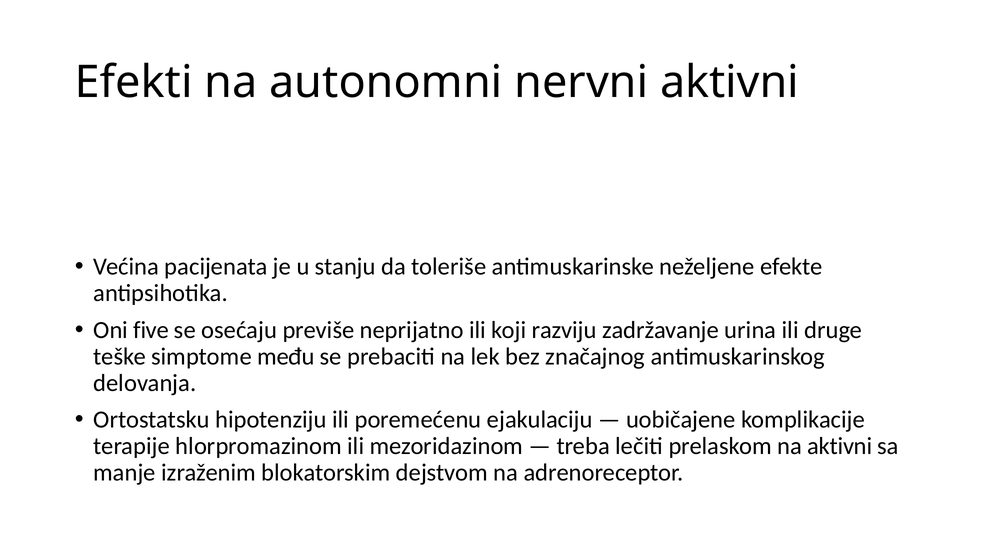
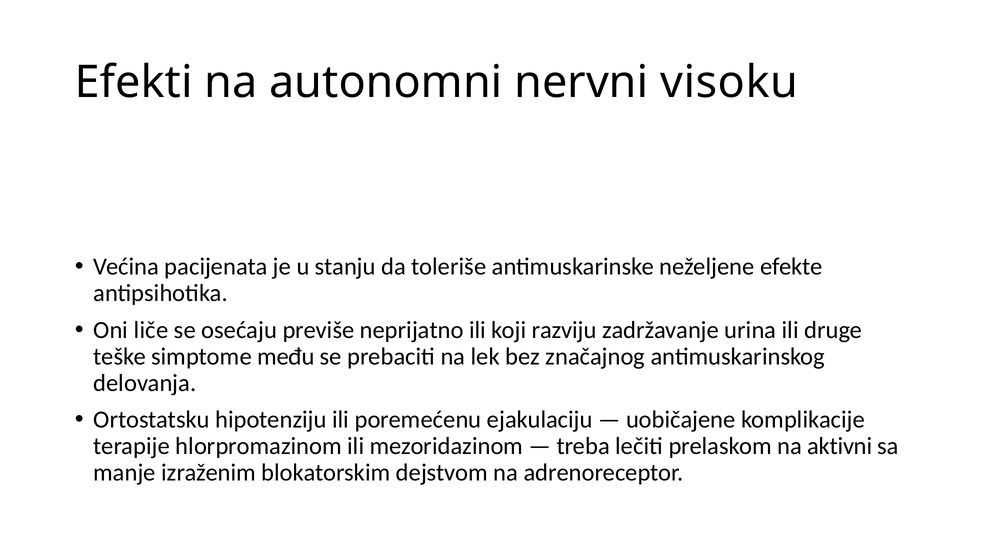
nervni aktivni: aktivni -> visoku
five: five -> liče
